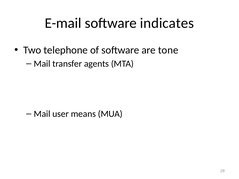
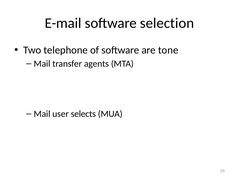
indicates: indicates -> selection
means: means -> selects
